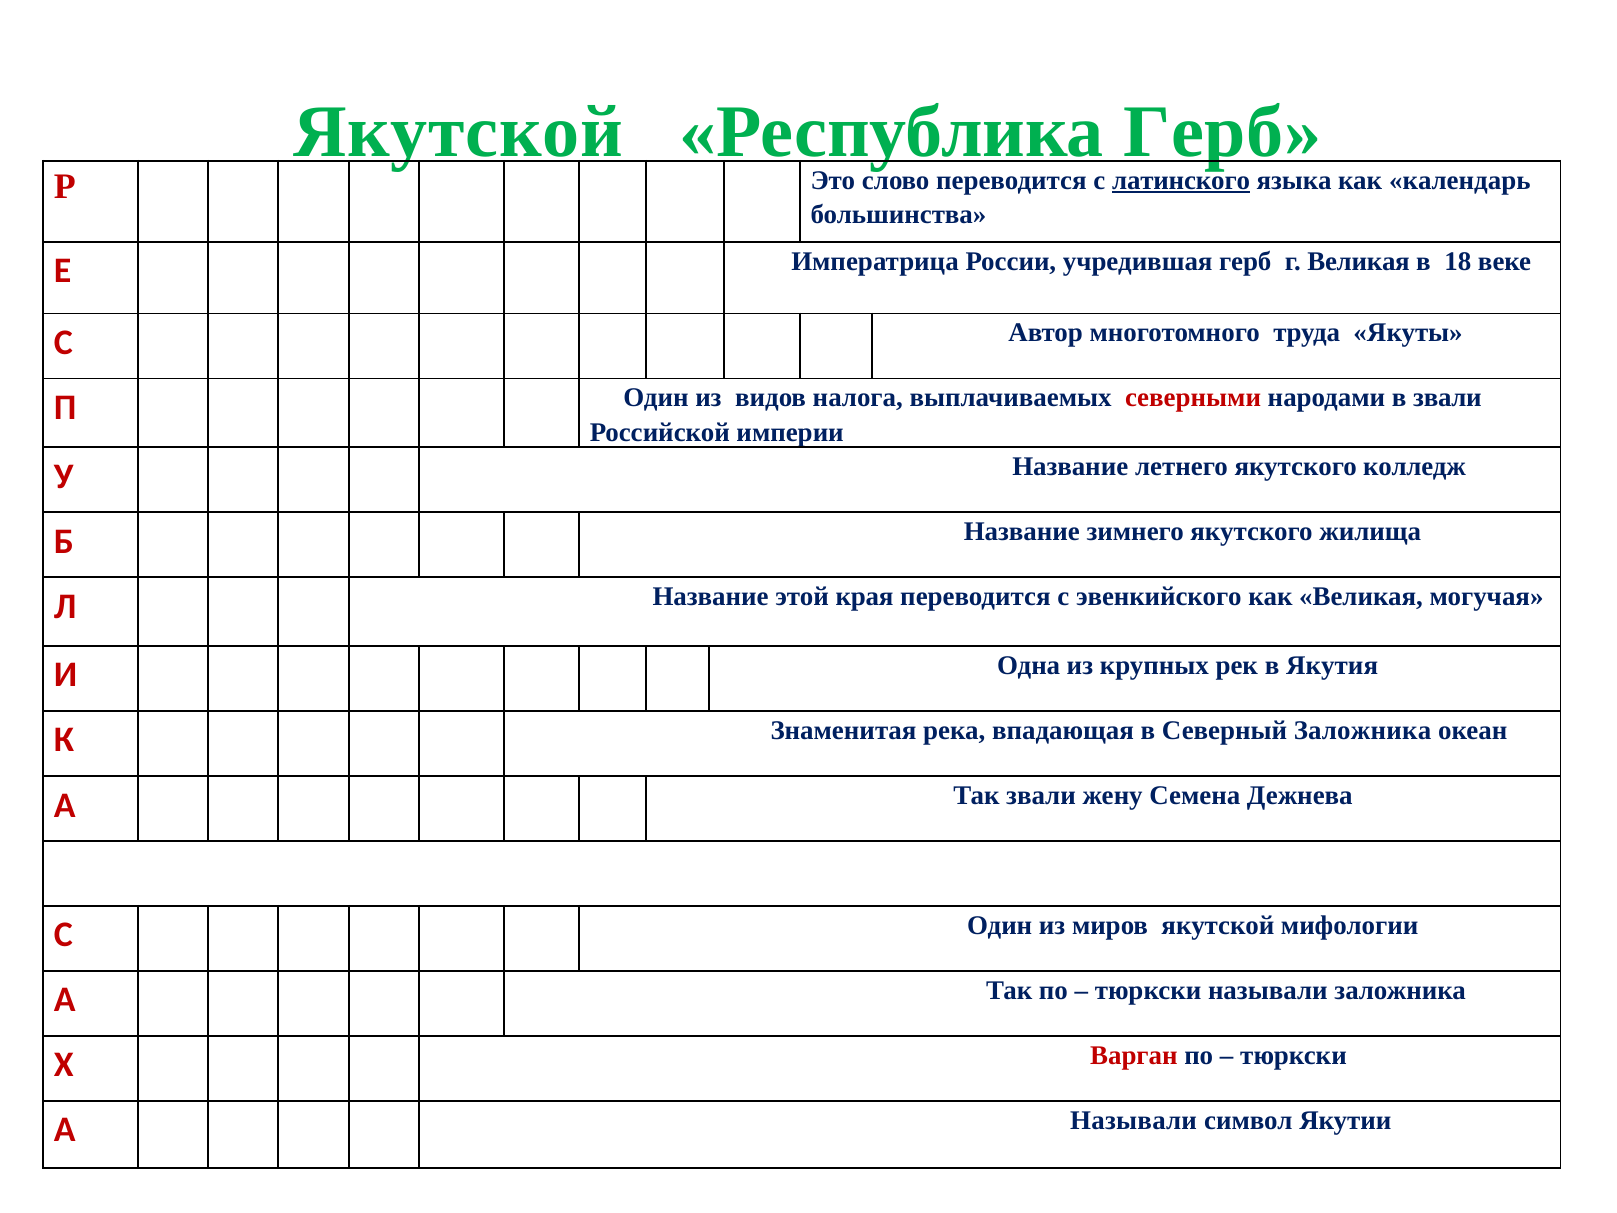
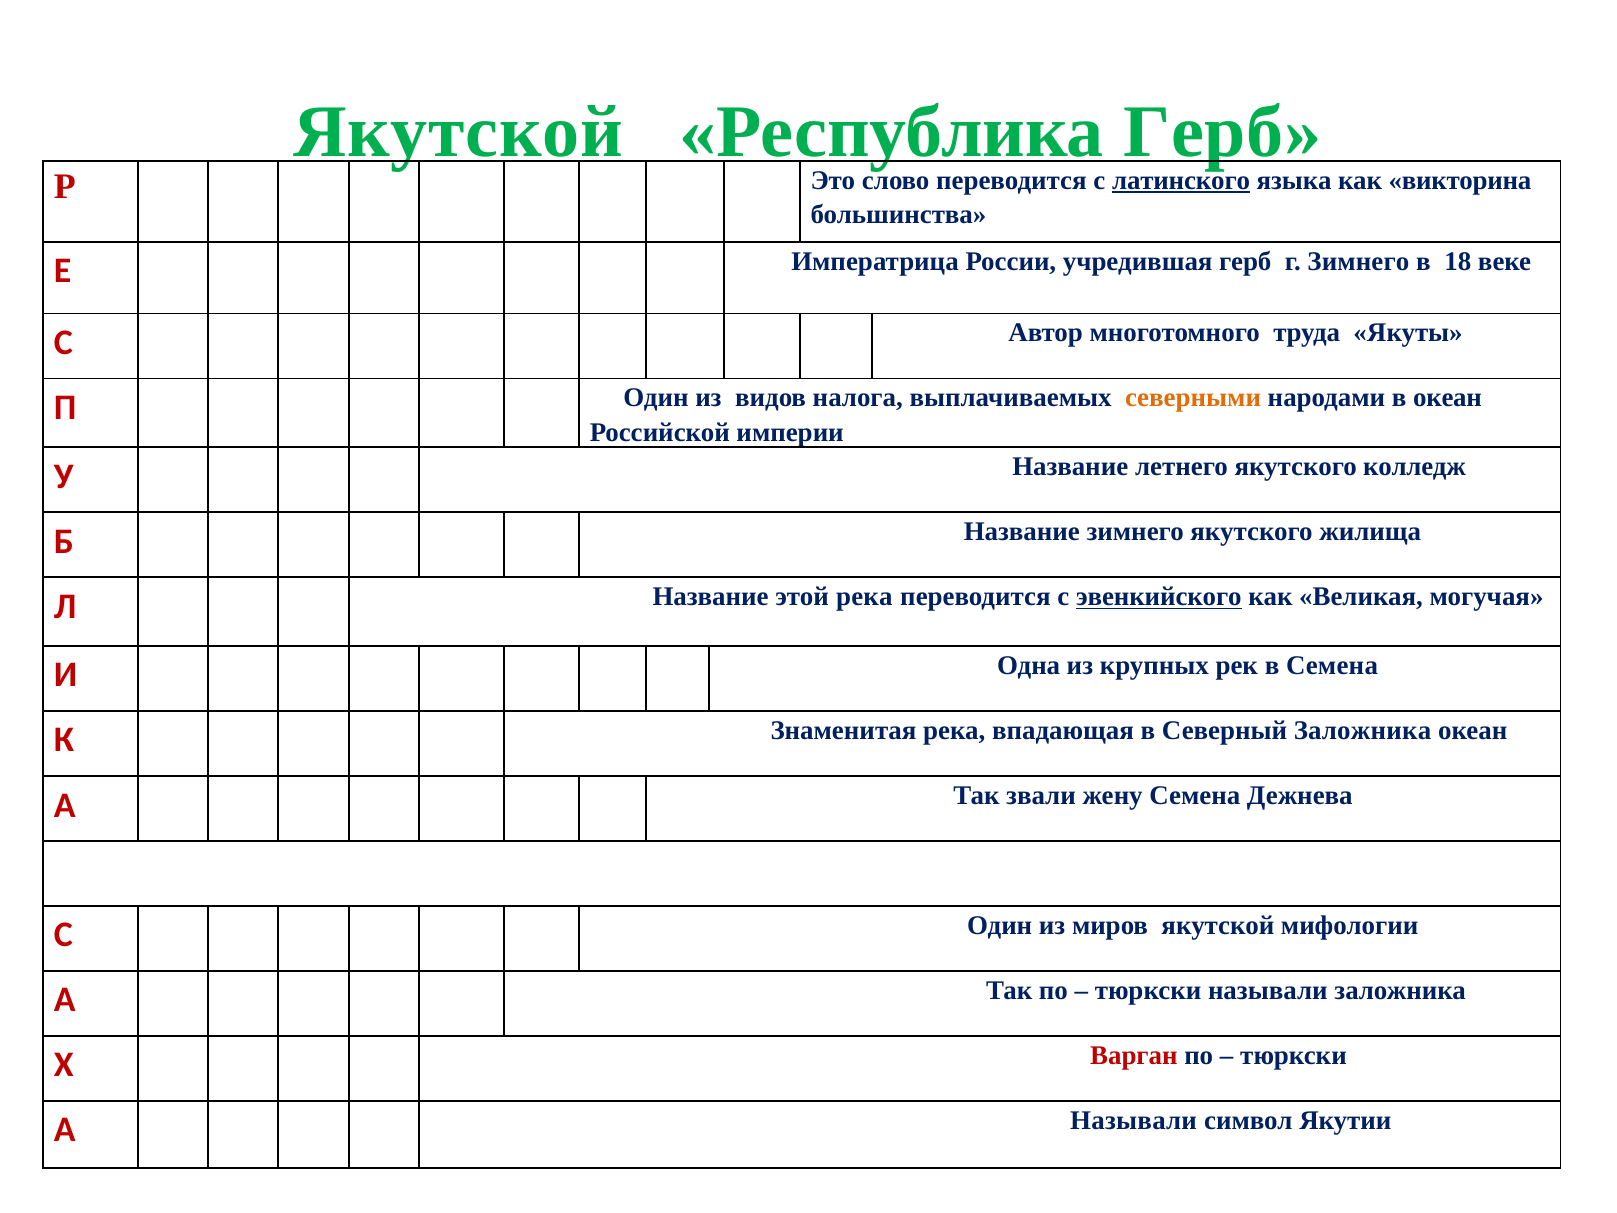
календарь: календарь -> викторина
г Великая: Великая -> Зимнего
северными colour: red -> orange
в звали: звали -> океан
этой края: края -> река
эвенкийского underline: none -> present
в Якутия: Якутия -> Семена
